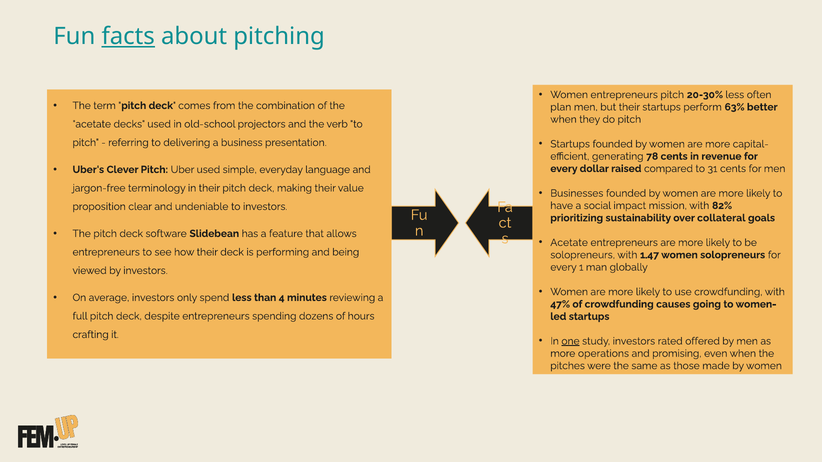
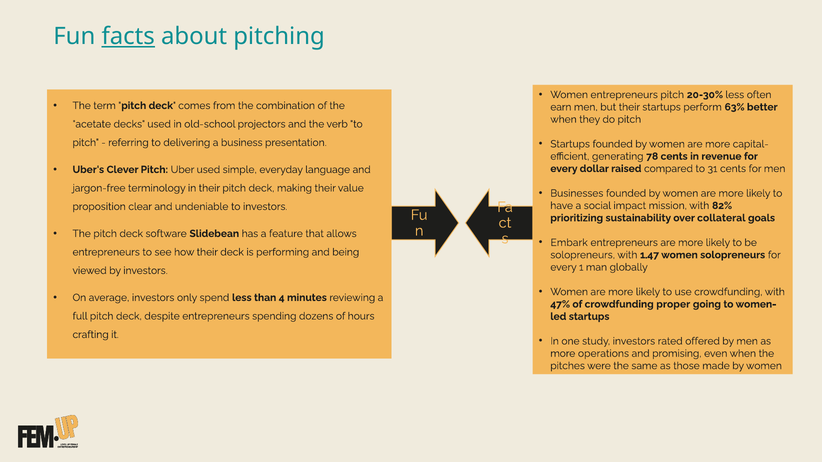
plan: plan -> earn
Acetate at (569, 243): Acetate -> Embark
causes: causes -> proper
one underline: present -> none
